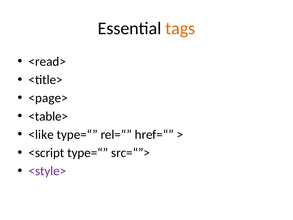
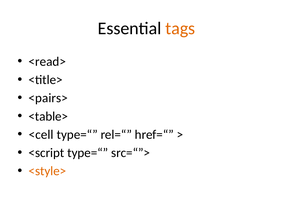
<page>: <page> -> <pairs>
<like: <like -> <cell
<style> colour: purple -> orange
